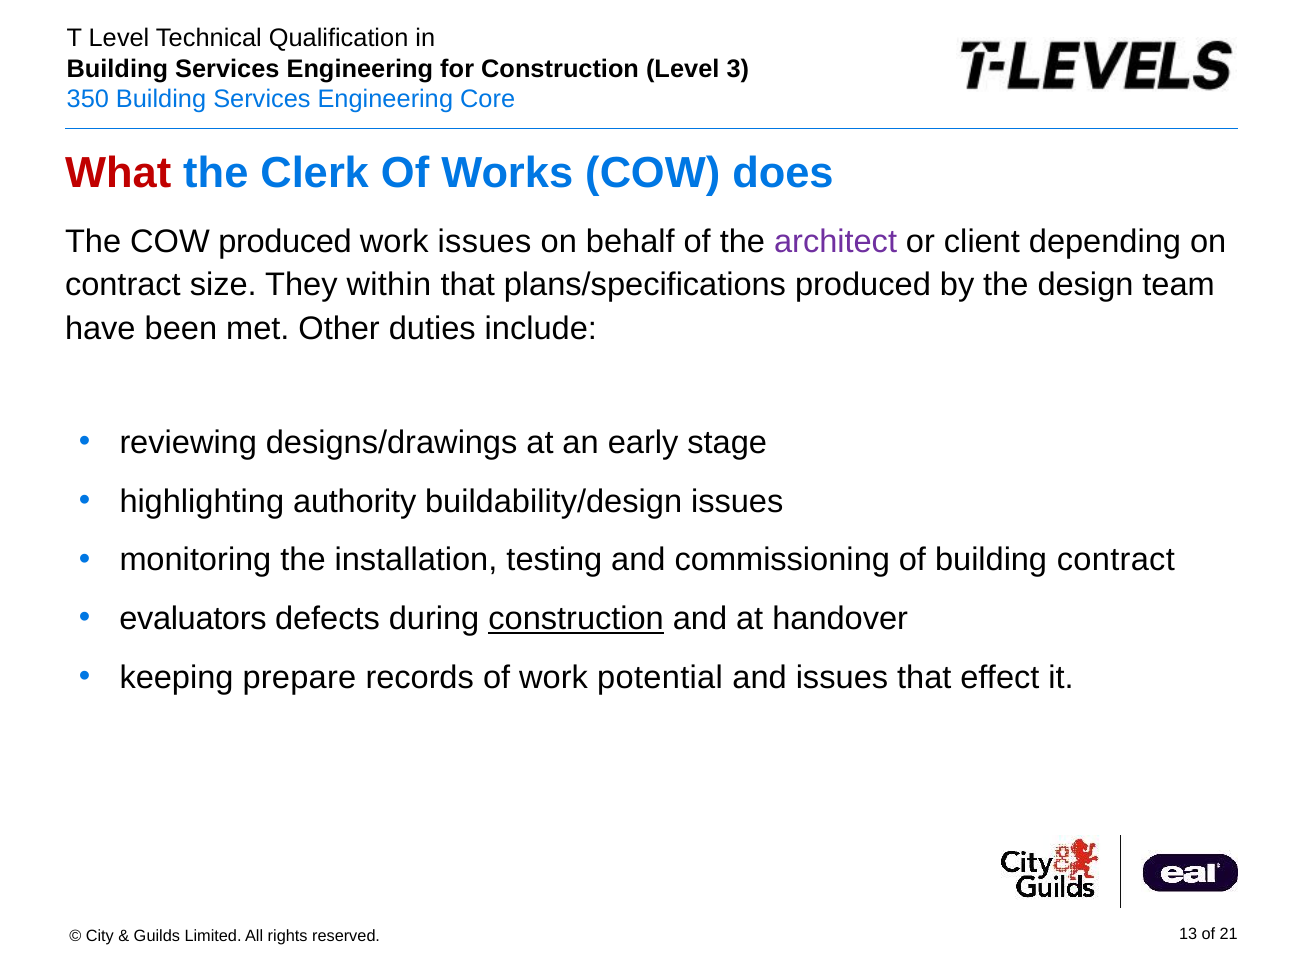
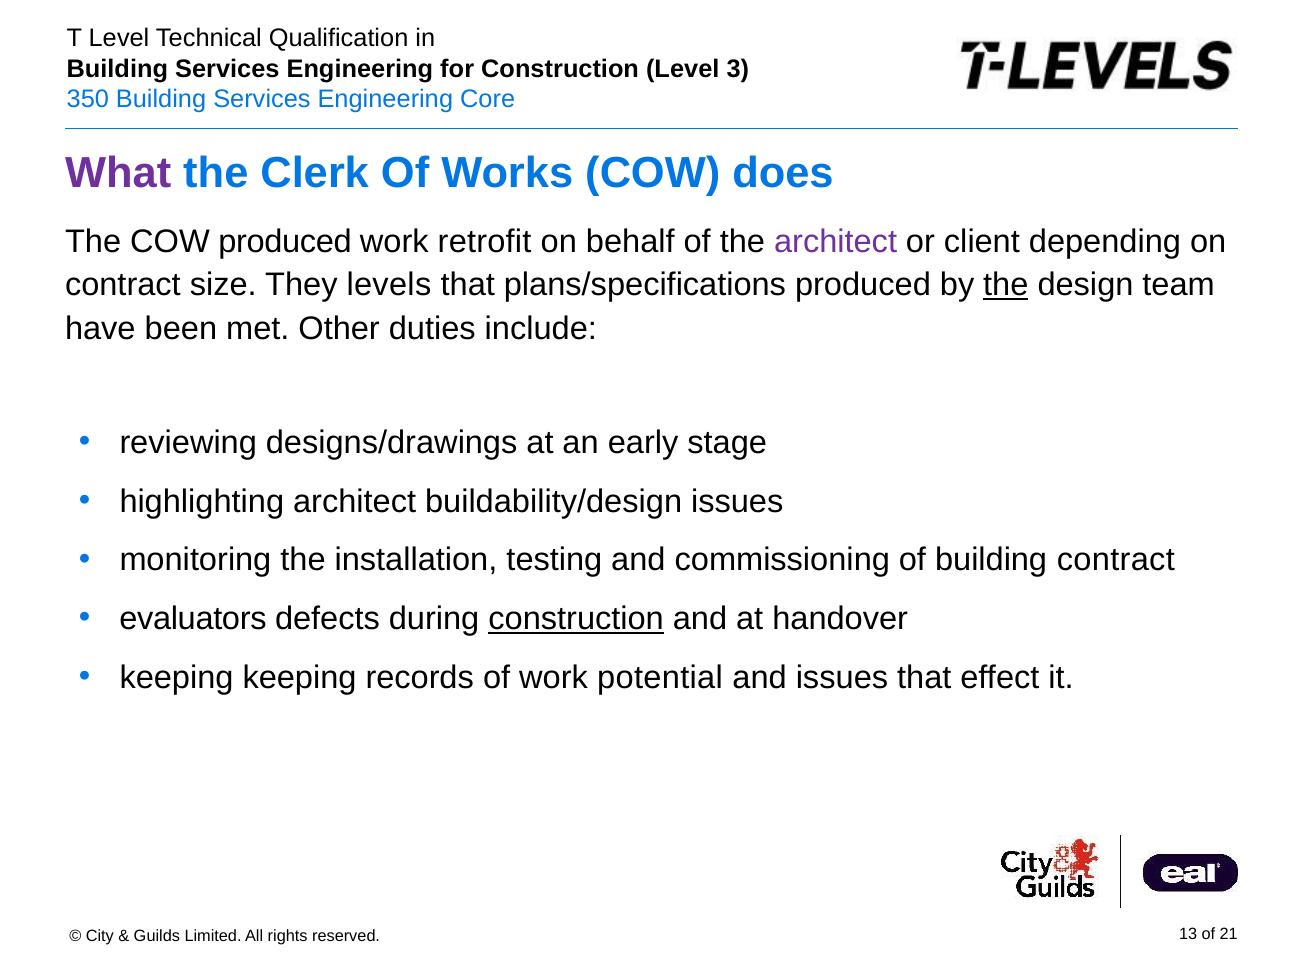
What colour: red -> purple
work issues: issues -> retrofit
within: within -> levels
the at (1006, 285) underline: none -> present
highlighting authority: authority -> architect
keeping prepare: prepare -> keeping
